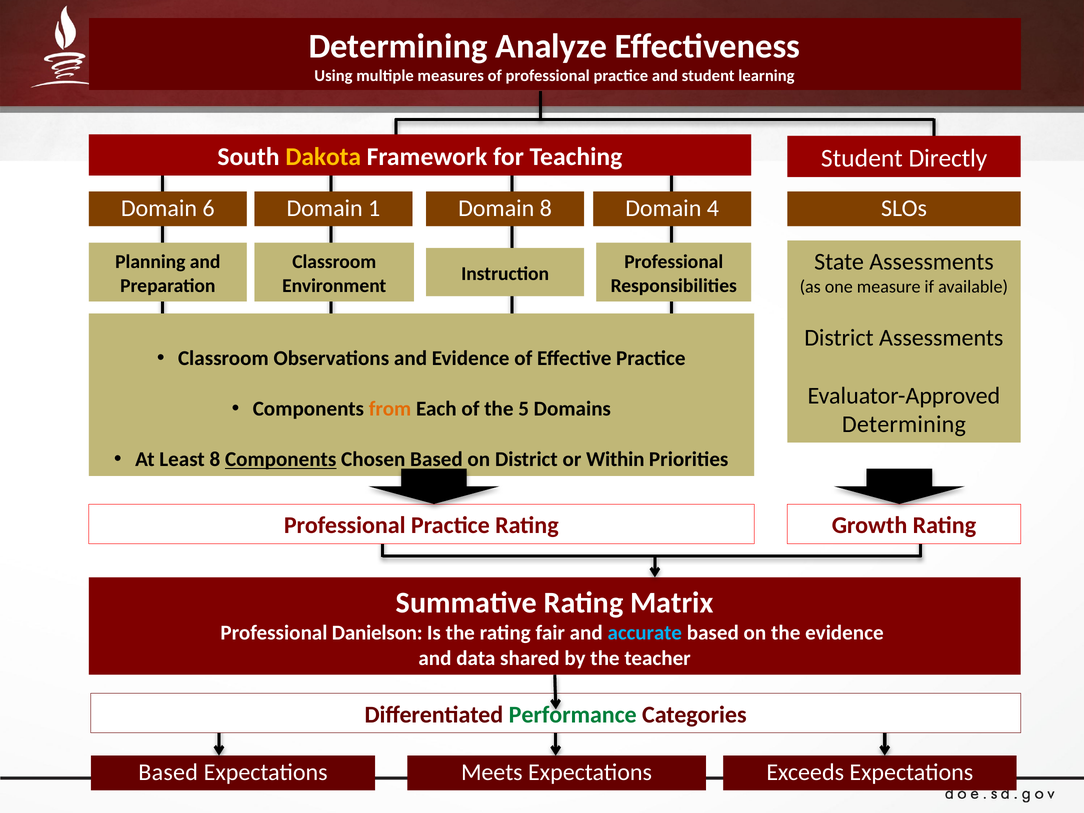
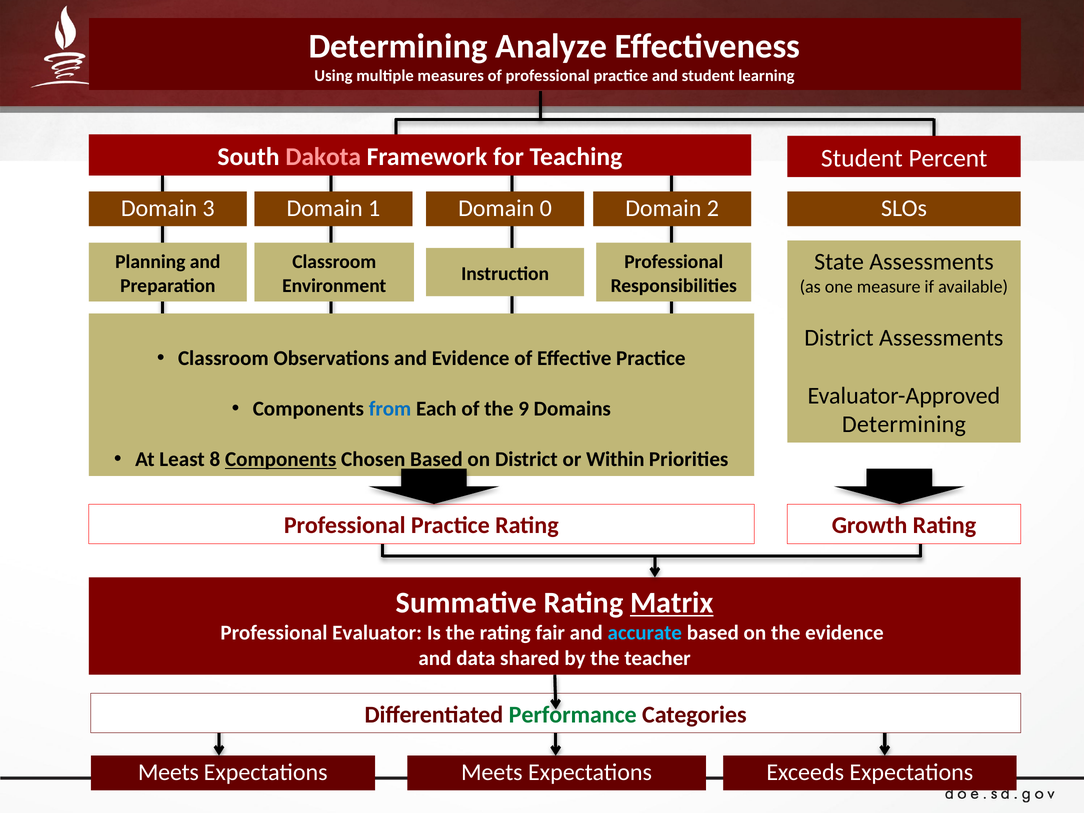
Dakota colour: yellow -> pink
Directly: Directly -> Percent
6: 6 -> 3
Domain 8: 8 -> 0
4: 4 -> 2
from colour: orange -> blue
5: 5 -> 9
Matrix underline: none -> present
Danielson: Danielson -> Evaluator
Based at (168, 772): Based -> Meets
